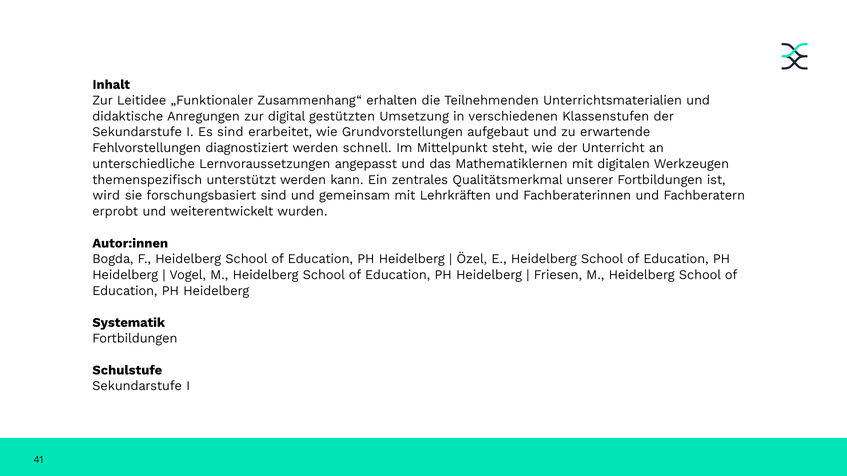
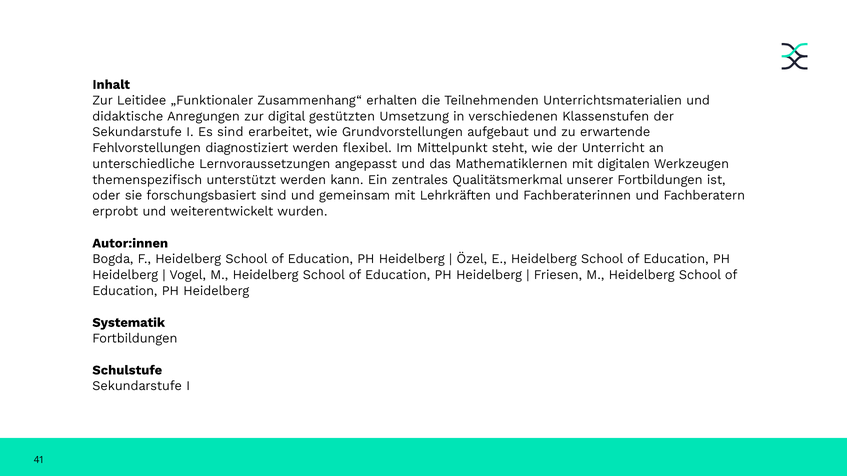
schnell: schnell -> flexibel
wird: wird -> oder
